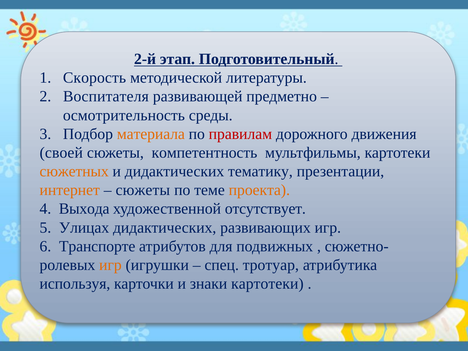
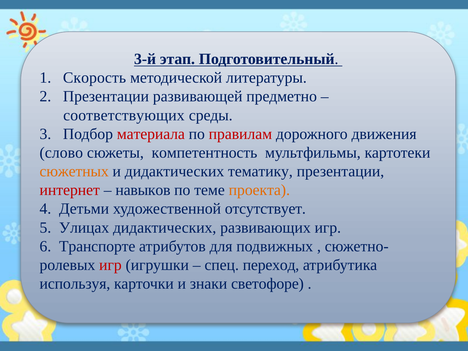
2-й: 2-й -> 3-й
Воспитателя at (106, 97): Воспитателя -> Презентации
осмотрительность: осмотрительность -> соответствующих
материала colour: orange -> red
своей: своей -> слово
интернет colour: orange -> red
сюжеты at (143, 190): сюжеты -> навыков
Выхода: Выхода -> Детьми
игр at (110, 265) colour: orange -> red
тротуар: тротуар -> переход
знаки картотеки: картотеки -> светофоре
